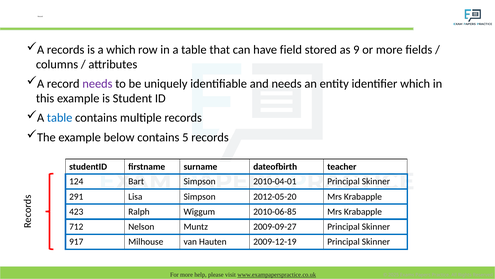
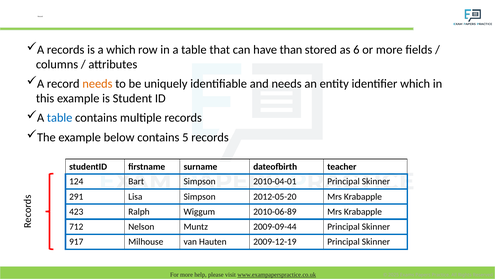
field: field -> than
9: 9 -> 6
needs at (97, 84) colour: purple -> orange
2010-06-85: 2010-06-85 -> 2010-06-89
2009-09-27: 2009-09-27 -> 2009-09-44
